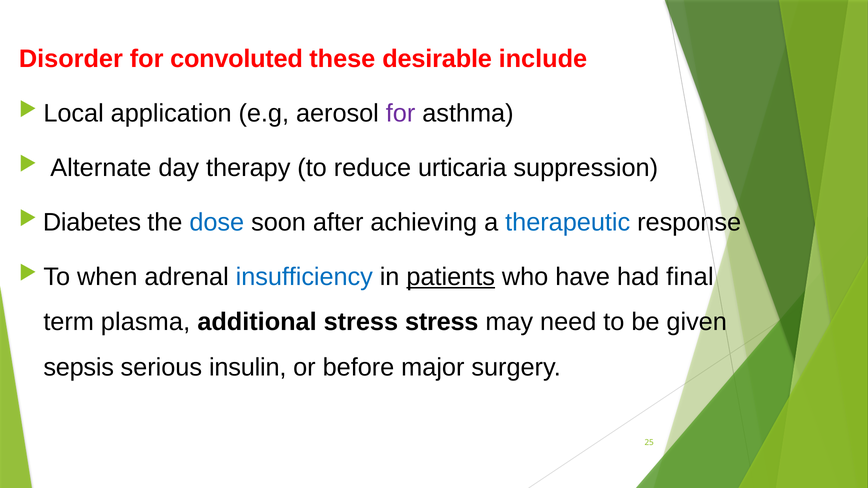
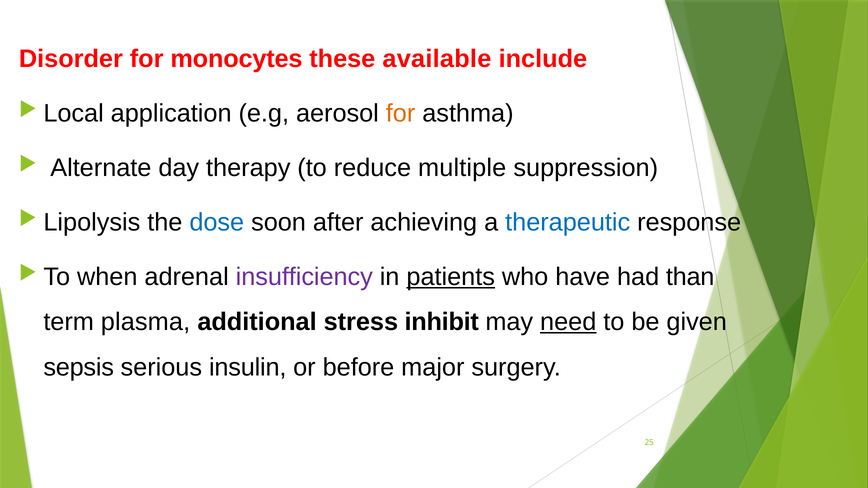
convoluted: convoluted -> monocytes
desirable: desirable -> available
for at (401, 113) colour: purple -> orange
urticaria: urticaria -> multiple
Diabetes: Diabetes -> Lipolysis
insufficiency colour: blue -> purple
final: final -> than
stress stress: stress -> inhibit
need underline: none -> present
